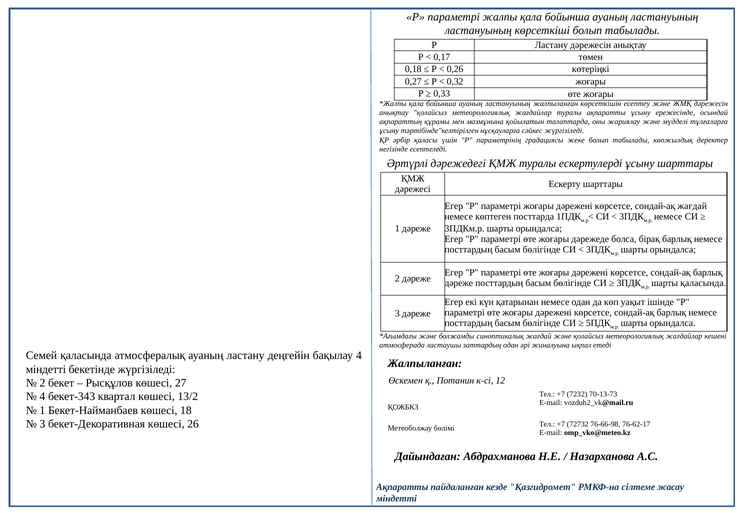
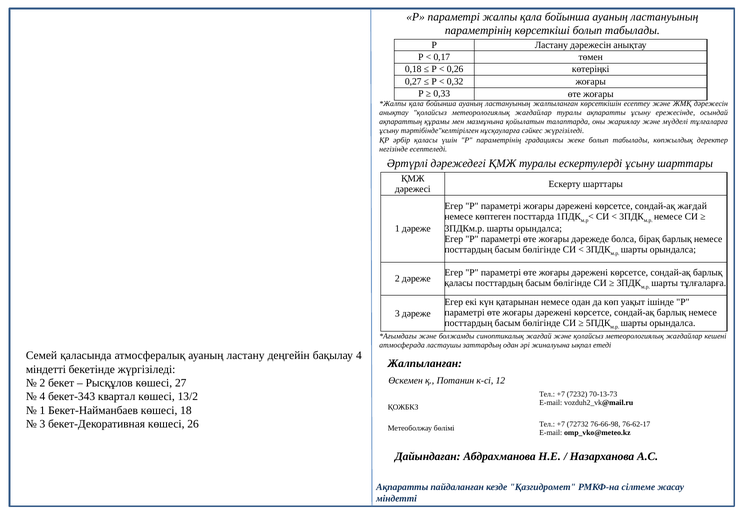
ластануының at (478, 31): ластануының -> параметрінің
дәреже at (459, 283): дәреже -> қаласы
шарты қаласында: қаласында -> тұлғаларға
